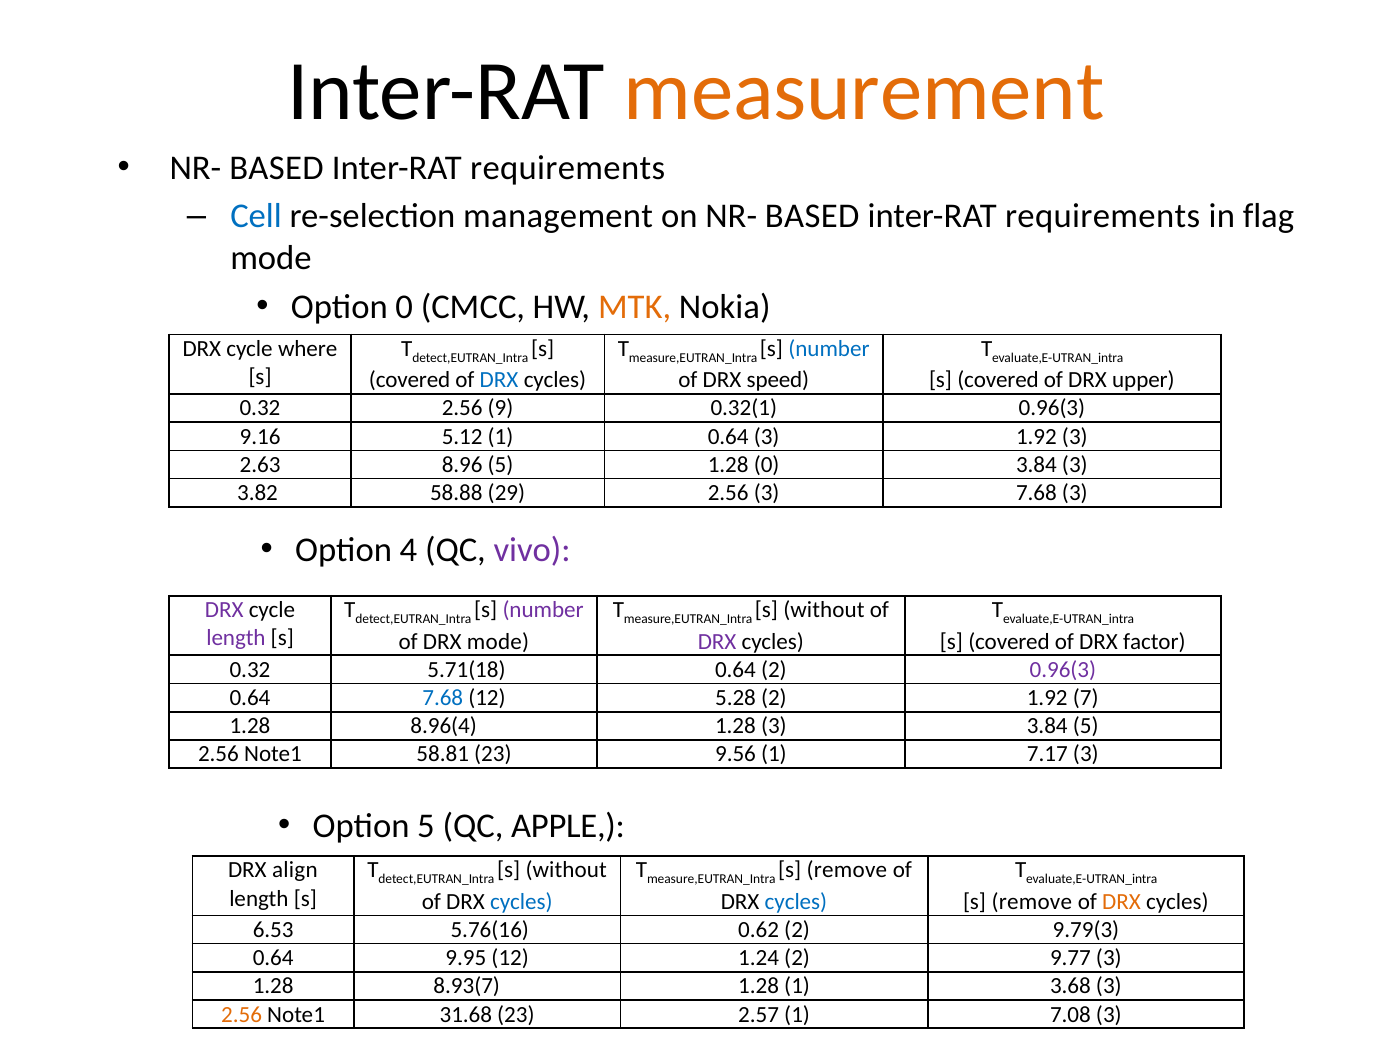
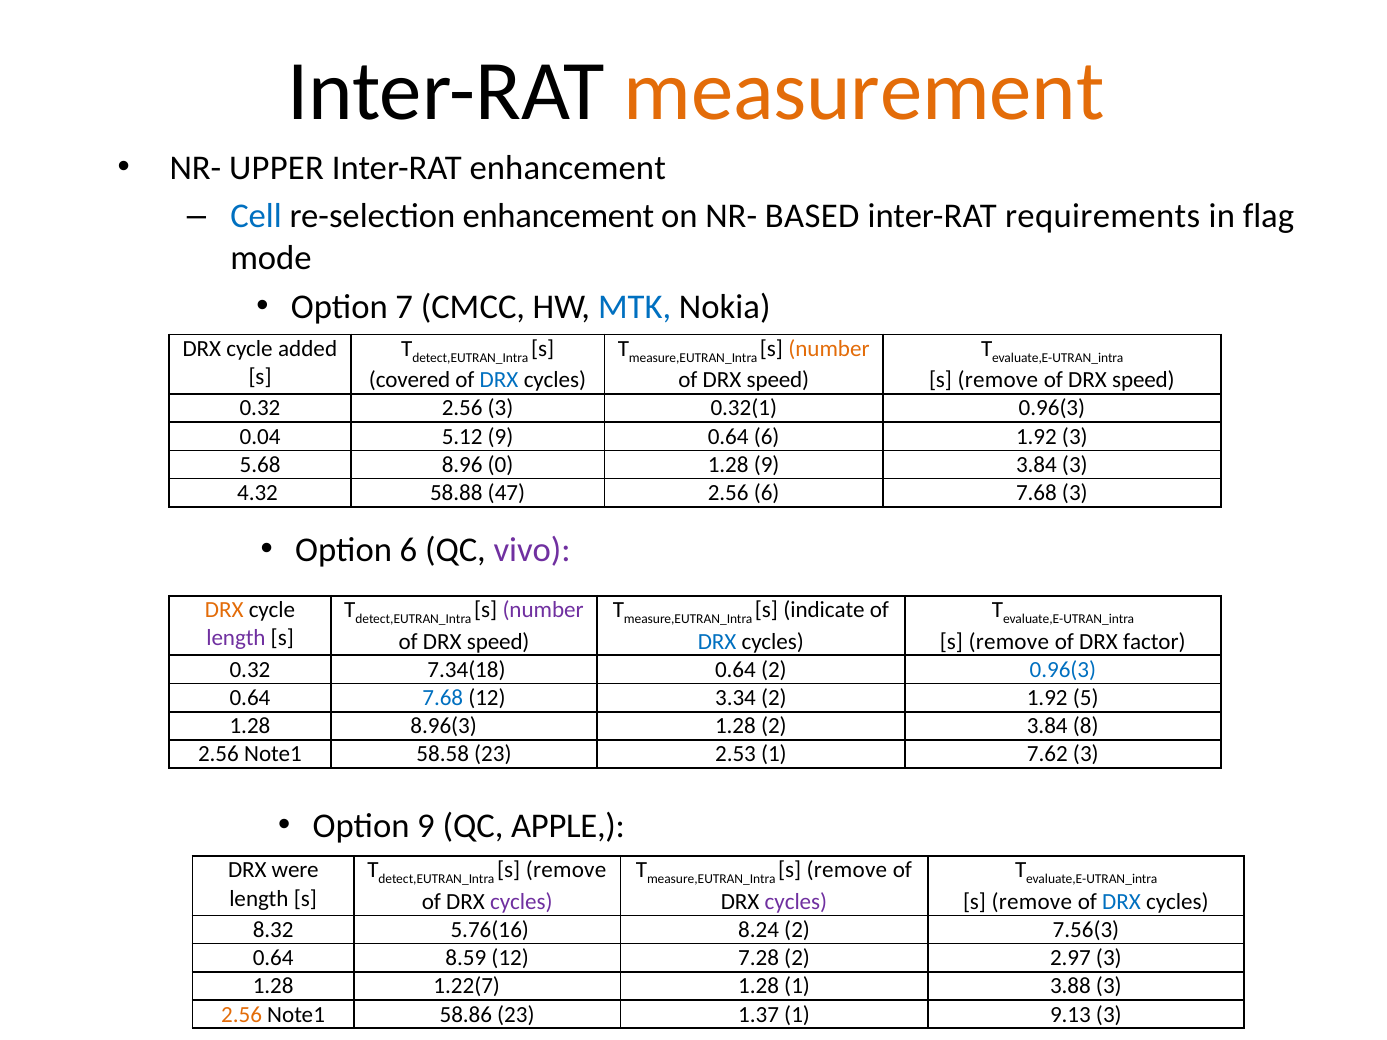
BASED at (276, 168): BASED -> UPPER
requirements at (568, 168): requirements -> enhancement
re-selection management: management -> enhancement
Option 0: 0 -> 7
MTK colour: orange -> blue
where: where -> added
number at (829, 349) colour: blue -> orange
covered at (998, 380): covered -> remove
upper at (1143, 380): upper -> speed
2.56 9: 9 -> 3
9.16: 9.16 -> 0.04
5.12 1: 1 -> 9
0.64 3: 3 -> 6
2.63: 2.63 -> 5.68
8.96 5: 5 -> 0
1.28 0: 0 -> 9
3.82: 3.82 -> 4.32
29: 29 -> 47
2.56 3: 3 -> 6
Option 4: 4 -> 6
DRX at (224, 610) colour: purple -> orange
without at (824, 610): without -> indicate
mode at (498, 642): mode -> speed
DRX at (717, 642) colour: purple -> blue
covered at (1009, 642): covered -> remove
5.71(18: 5.71(18 -> 7.34(18
0.96(3 at (1063, 670) colour: purple -> blue
5.28: 5.28 -> 3.34
7: 7 -> 5
8.96(4: 8.96(4 -> 8.96(3
1.28 3: 3 -> 2
3.84 5: 5 -> 8
58.81: 58.81 -> 58.58
9.56: 9.56 -> 2.53
7.17: 7.17 -> 7.62
Option 5: 5 -> 9
align: align -> were
without at (566, 870): without -> remove
cycles at (521, 902) colour: blue -> purple
cycles at (796, 902) colour: blue -> purple
DRX at (1122, 902) colour: orange -> blue
6.53: 6.53 -> 8.32
0.62: 0.62 -> 8.24
9.79(3: 9.79(3 -> 7.56(3
9.95: 9.95 -> 8.59
1.24: 1.24 -> 7.28
9.77: 9.77 -> 2.97
8.93(7: 8.93(7 -> 1.22(7
3.68: 3.68 -> 3.88
31.68: 31.68 -> 58.86
2.57: 2.57 -> 1.37
7.08: 7.08 -> 9.13
